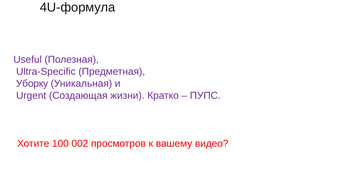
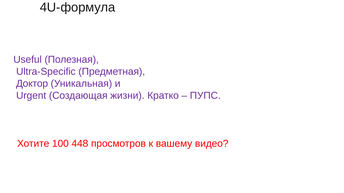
Уборку: Уборку -> Доктор
002: 002 -> 448
